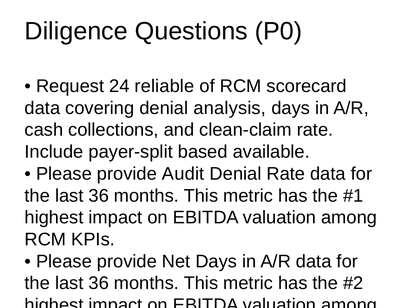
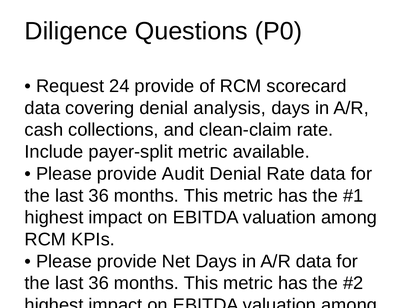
24 reliable: reliable -> provide
payer-split based: based -> metric
